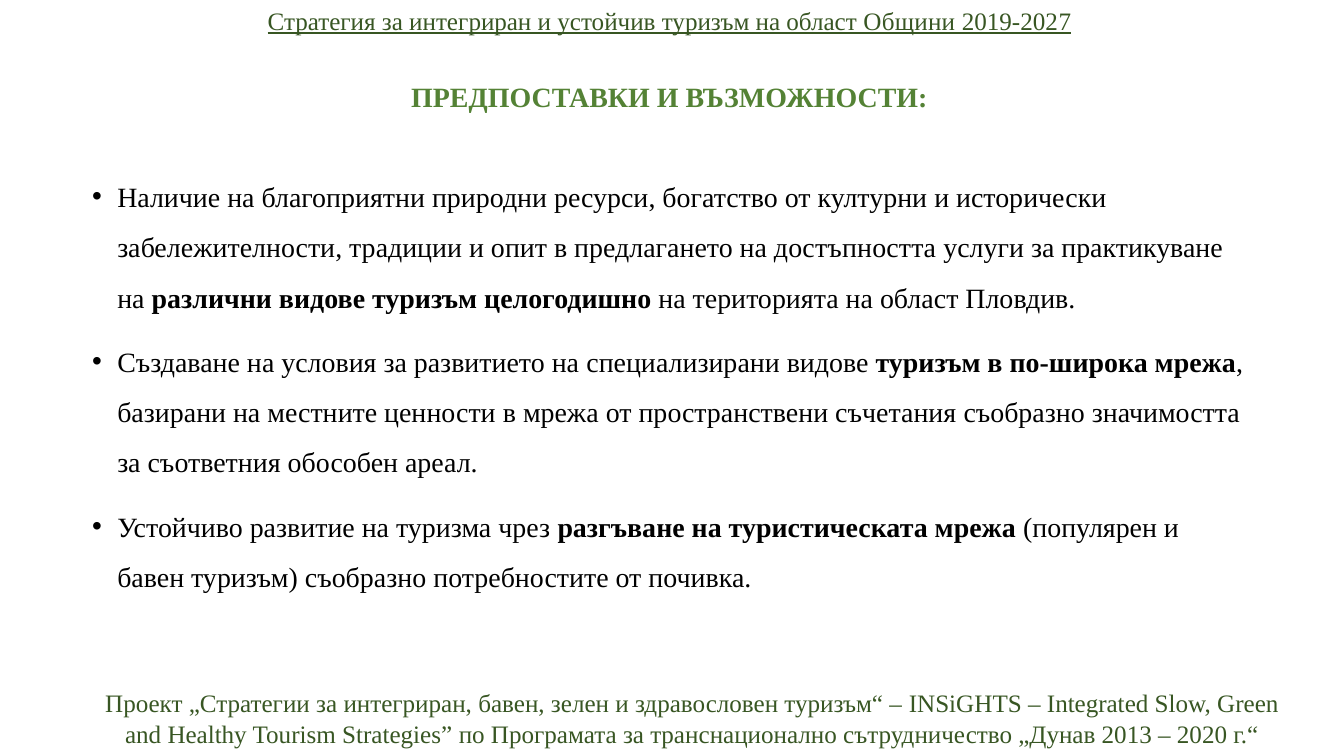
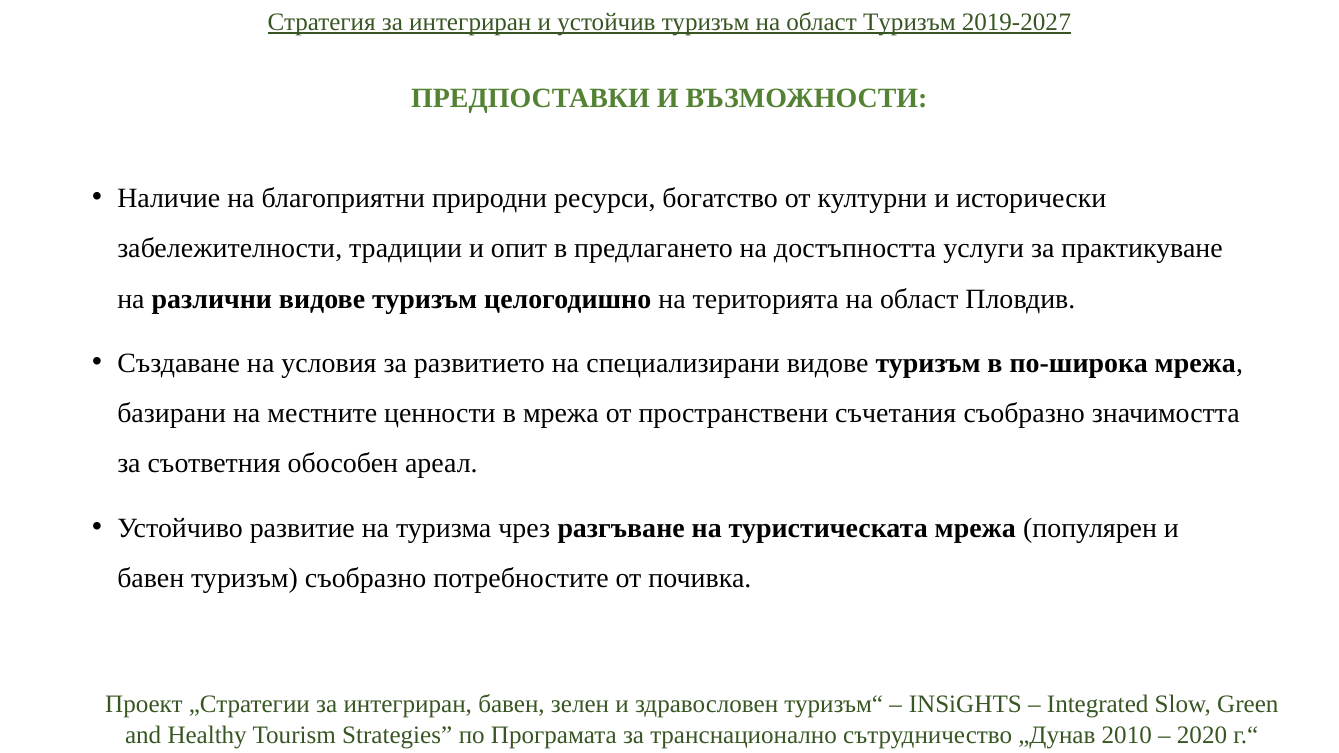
област Общини: Общини -> Туризъм
2013: 2013 -> 2010
